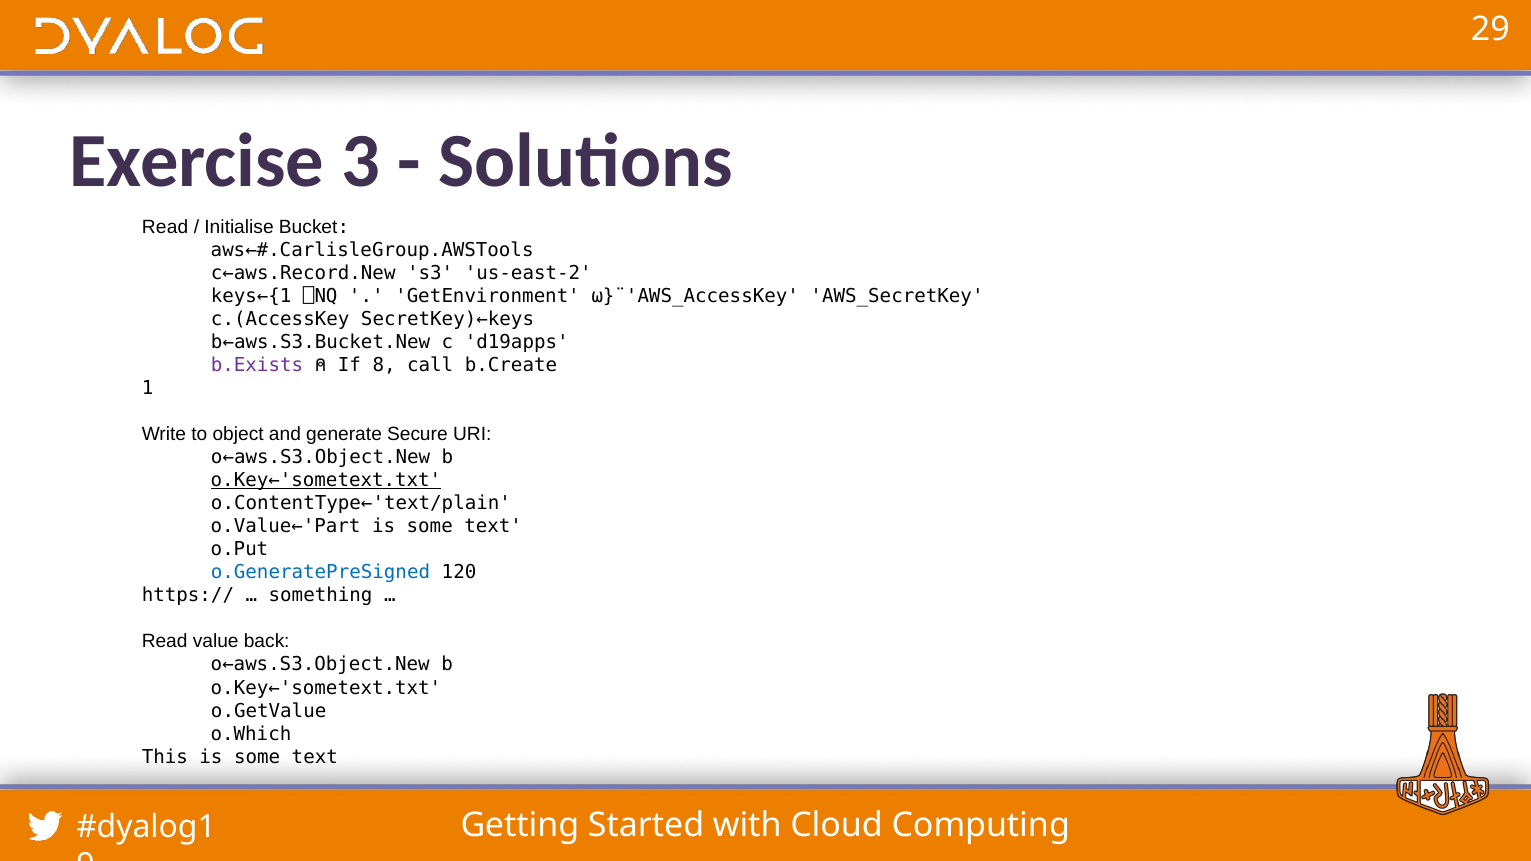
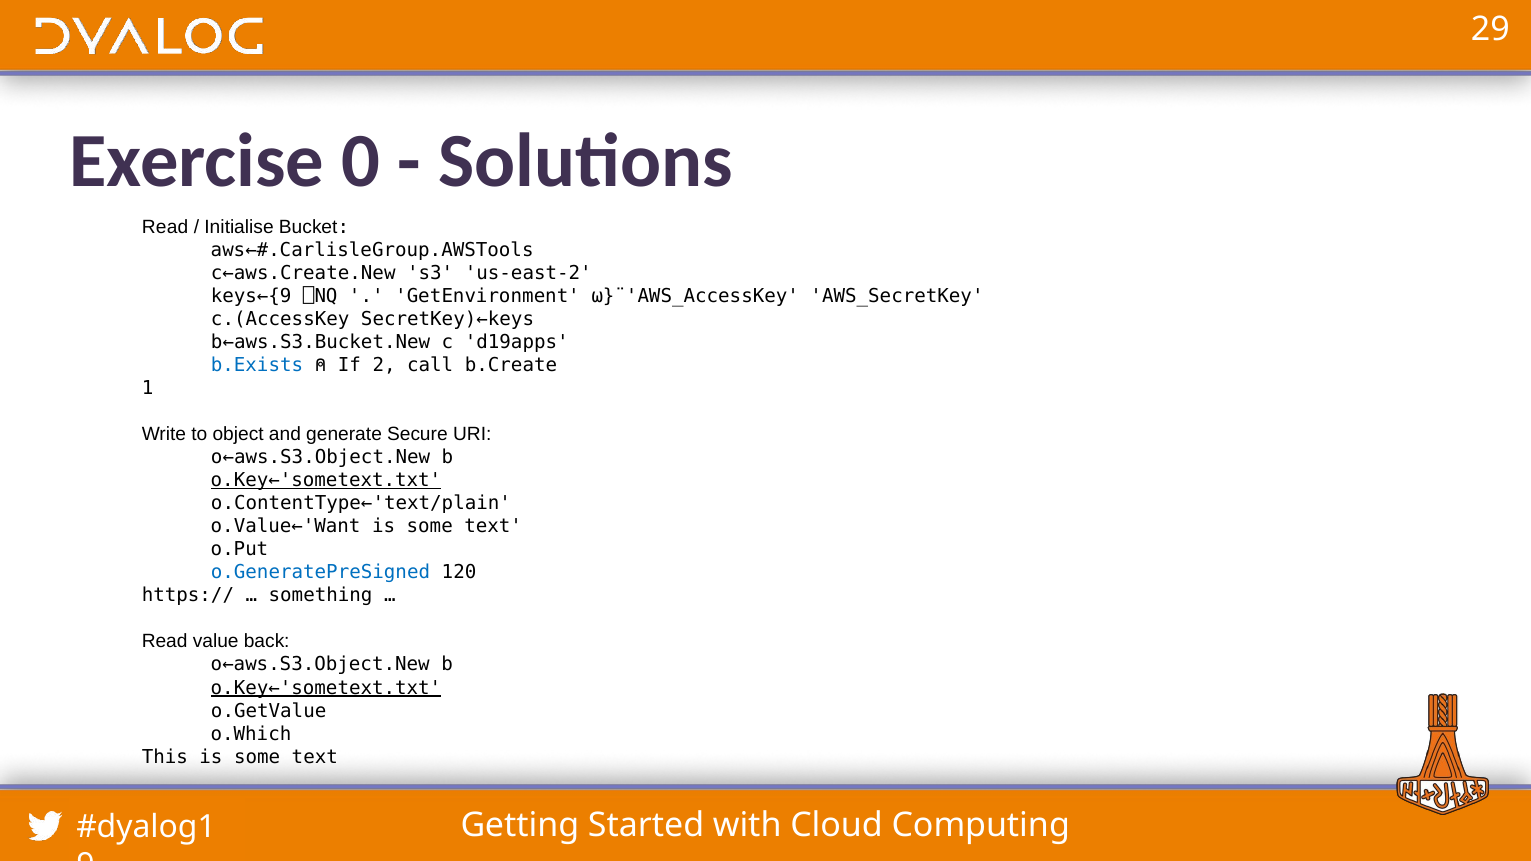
3: 3 -> 0
c←aws.Record.New: c←aws.Record.New -> c←aws.Create.New
keys←{1: keys←{1 -> keys←{9
b.Exists colour: purple -> blue
8: 8 -> 2
o.Value←'Part: o.Value←'Part -> o.Value←'Want
o.Key←'sometext.txt at (326, 688) underline: none -> present
